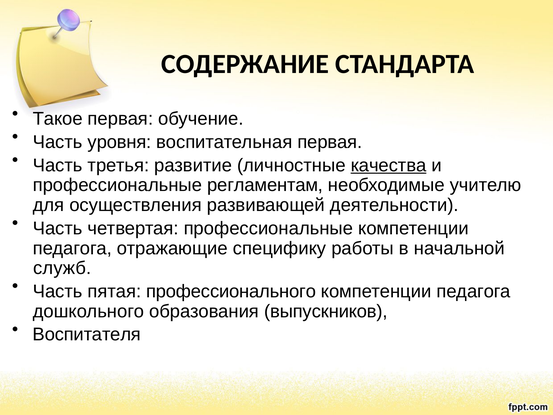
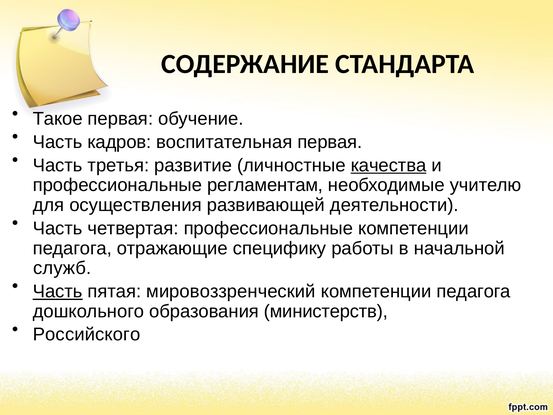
уровня: уровня -> кадров
Часть at (58, 291) underline: none -> present
профессионального: профессионального -> мировоззренческий
выпускников: выпускников -> министерств
Воспитателя: Воспитателя -> Российского
